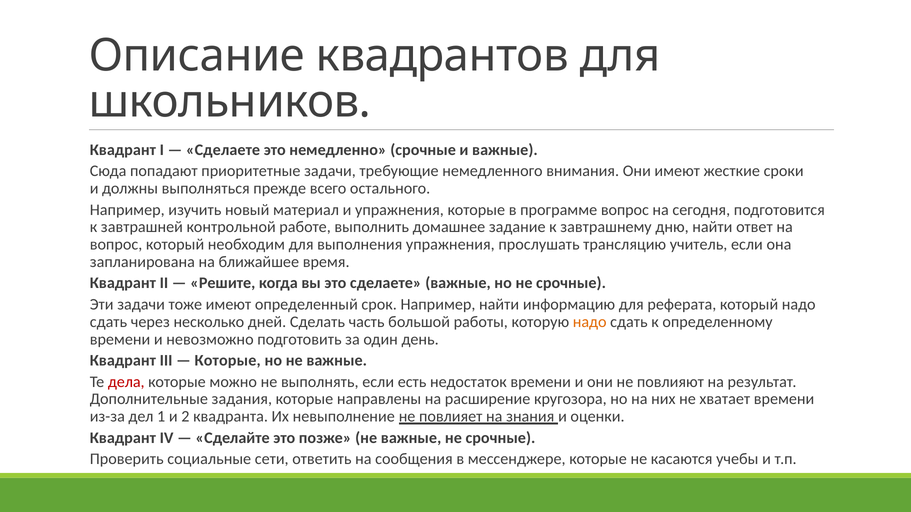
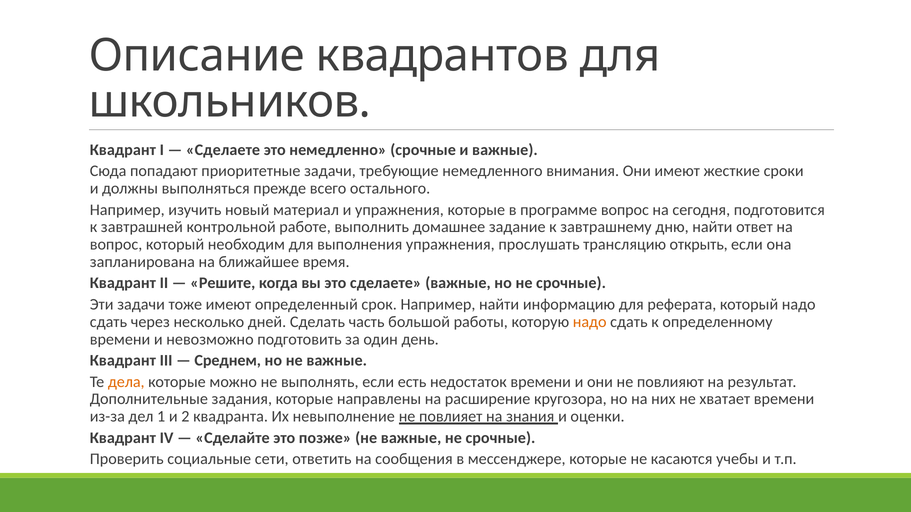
учитель: учитель -> открыть
Которые at (228, 361): Которые -> Среднем
дела colour: red -> orange
